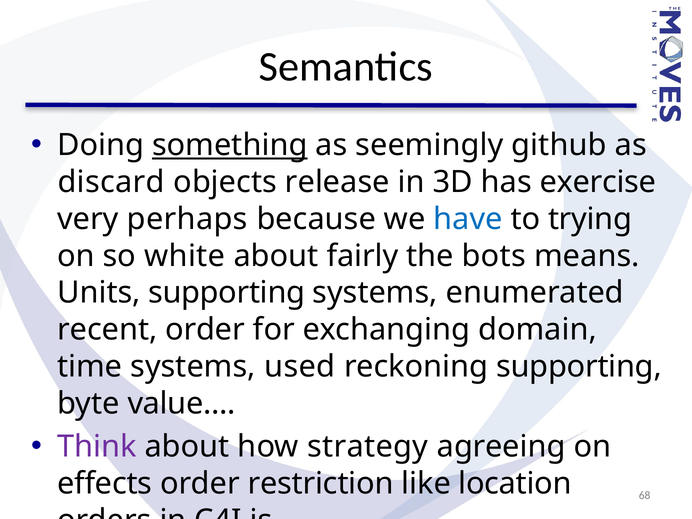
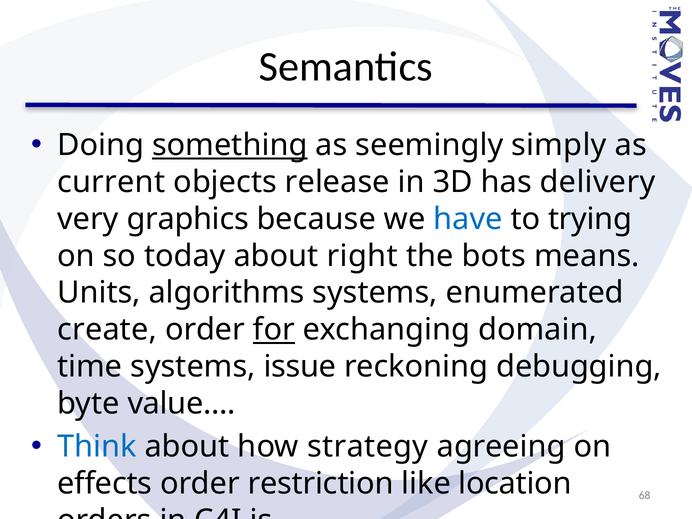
github: github -> simply
discard: discard -> current
exercise: exercise -> delivery
perhaps: perhaps -> graphics
white: white -> today
fairly: fairly -> right
Units supporting: supporting -> algorithms
recent: recent -> create
for underline: none -> present
used: used -> issue
reckoning supporting: supporting -> debugging
Think colour: purple -> blue
